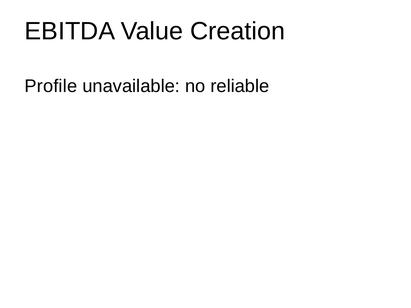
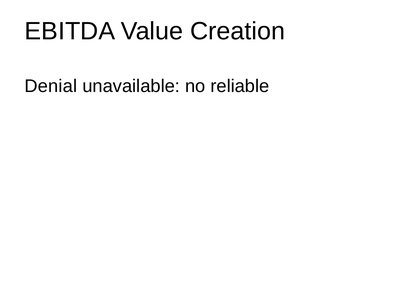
Profile: Profile -> Denial
